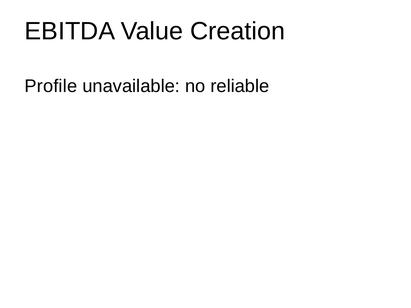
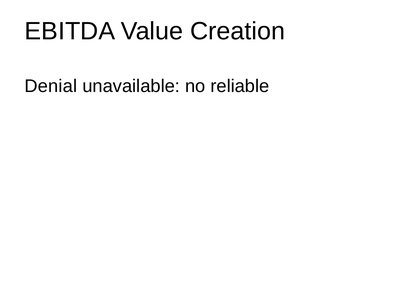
Profile: Profile -> Denial
